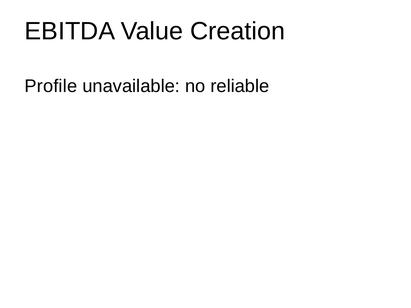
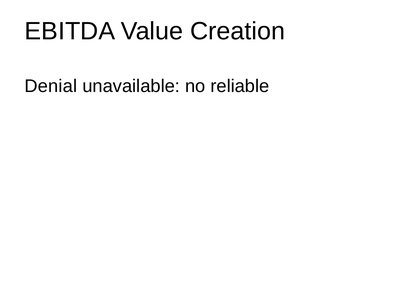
Profile: Profile -> Denial
